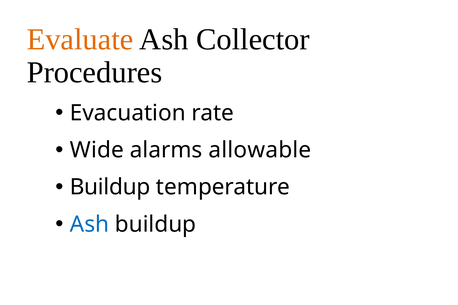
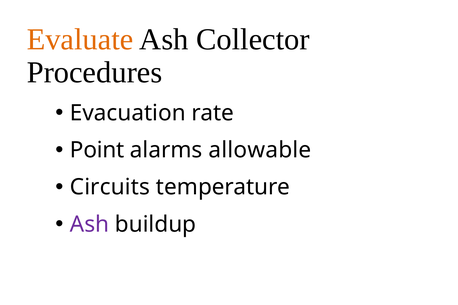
Wide: Wide -> Point
Buildup at (110, 187): Buildup -> Circuits
Ash at (90, 224) colour: blue -> purple
